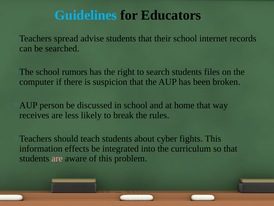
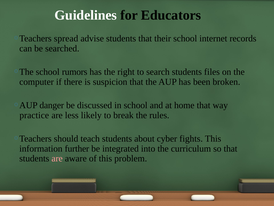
Guidelines colour: light blue -> white
person: person -> danger
receives: receives -> practice
effects: effects -> further
